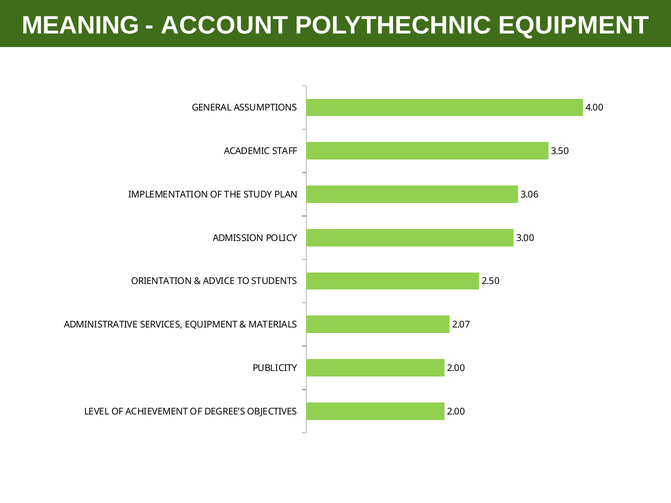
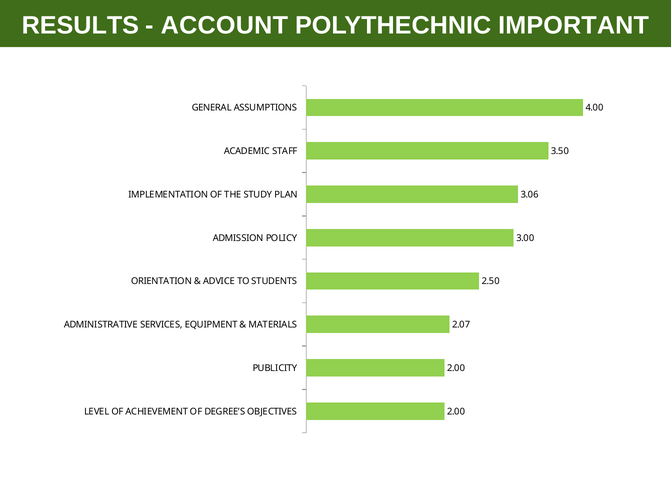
MEANING: MEANING -> RESULTS
POLYTHECHNIC EQUIPMENT: EQUIPMENT -> IMPORTANT
